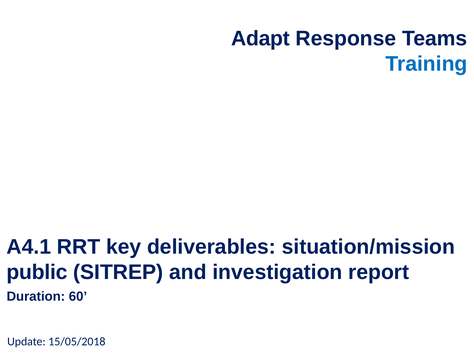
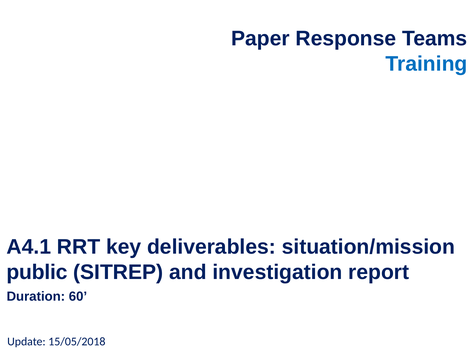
Adapt: Adapt -> Paper
